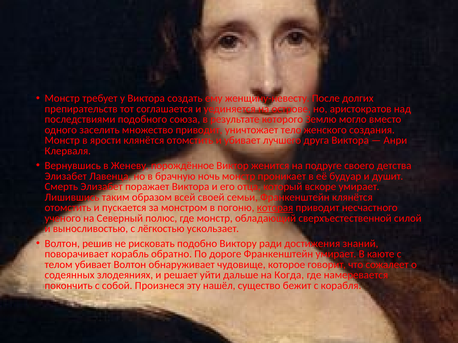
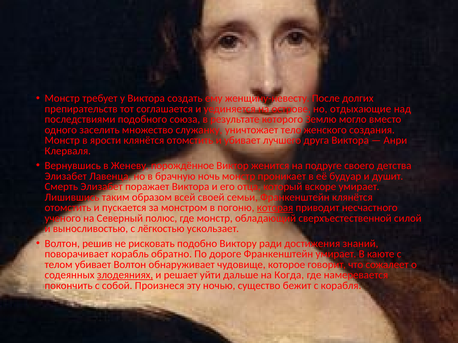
аристократов: аристократов -> отдыхающие
множество приводит: приводит -> служанку
злодеяниях underline: none -> present
нашёл: нашёл -> ночью
